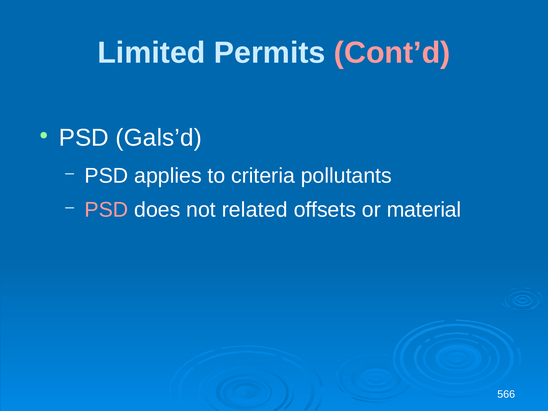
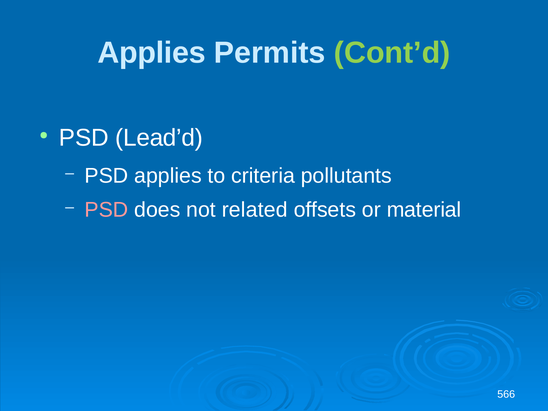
Limited at (151, 53): Limited -> Applies
Cont’d colour: pink -> light green
Gals’d: Gals’d -> Lead’d
